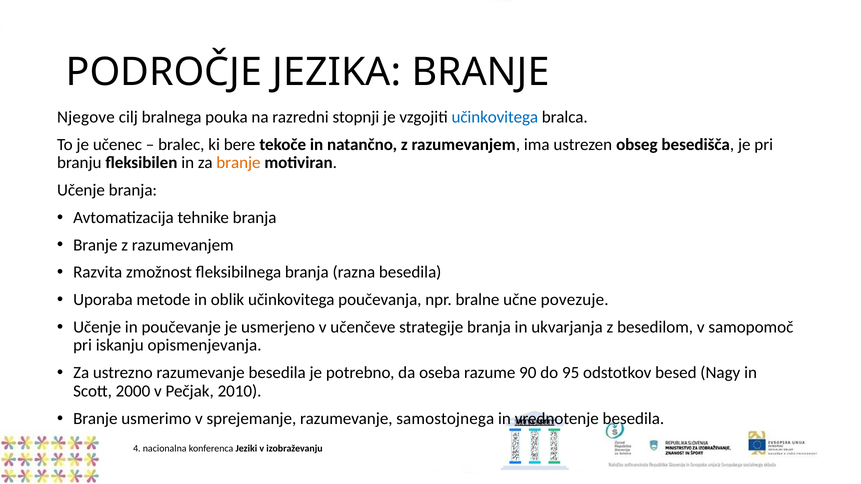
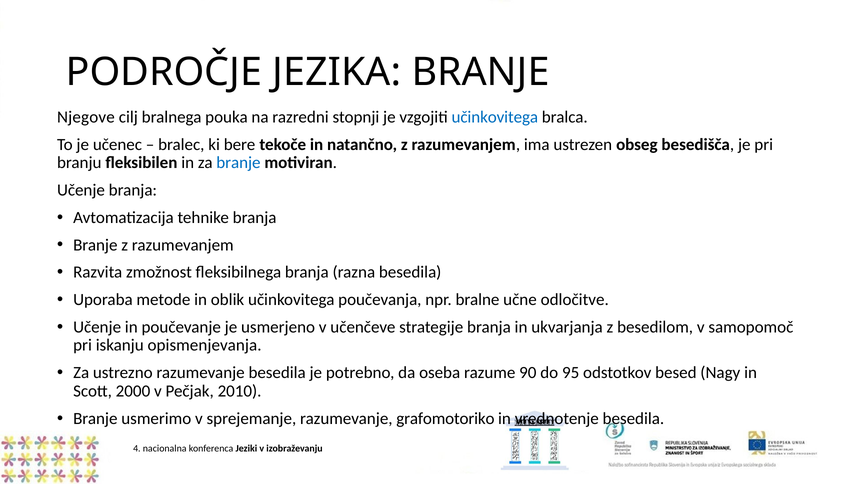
branje at (238, 163) colour: orange -> blue
povezuje: povezuje -> odločitve
samostojnega: samostojnega -> grafomotoriko
